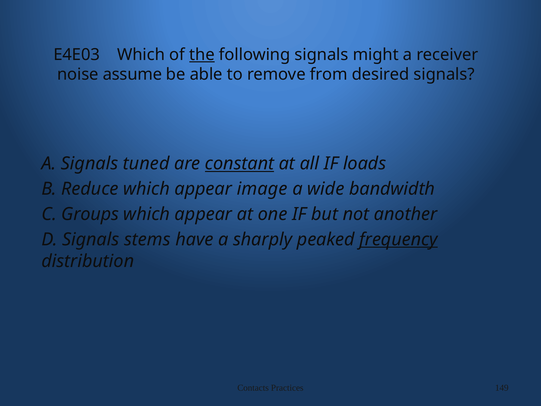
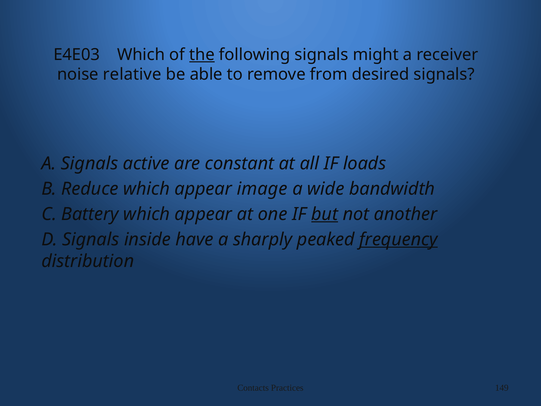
assume: assume -> relative
tuned: tuned -> active
constant underline: present -> none
Groups: Groups -> Battery
but underline: none -> present
stems: stems -> inside
